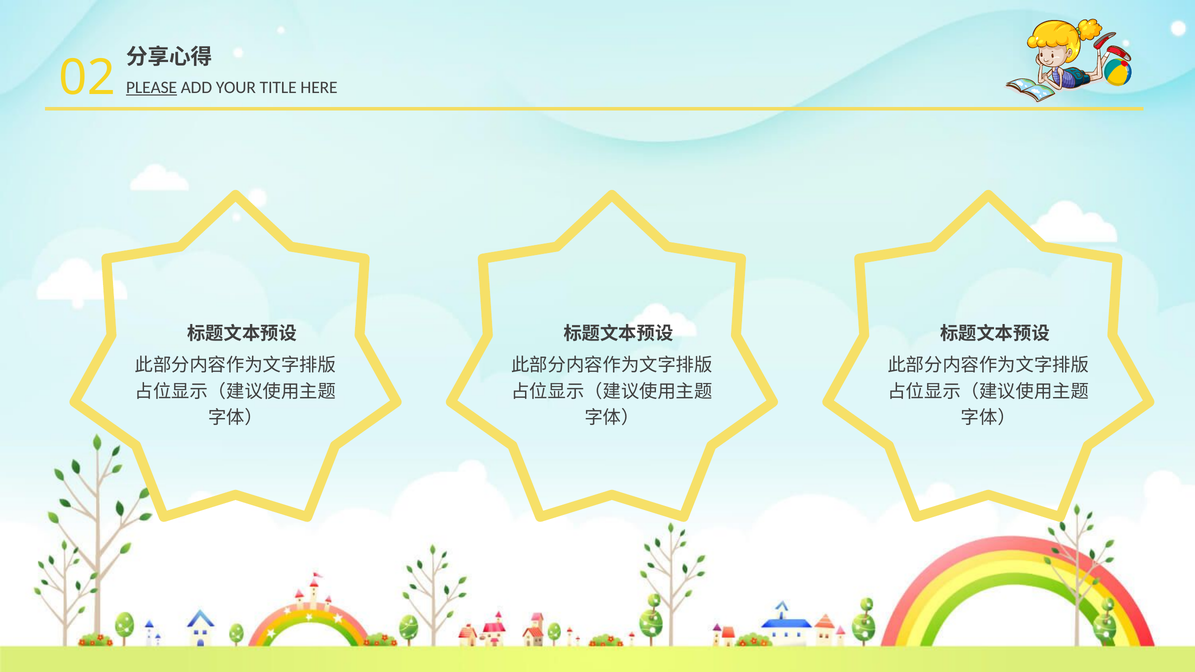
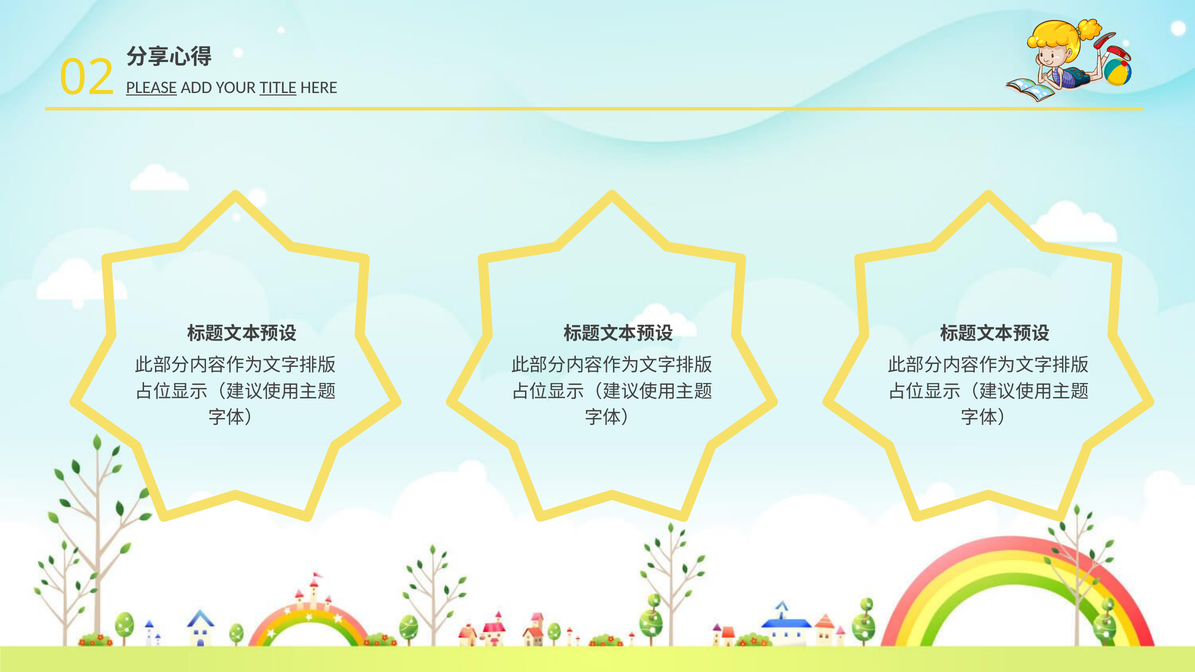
TITLE underline: none -> present
